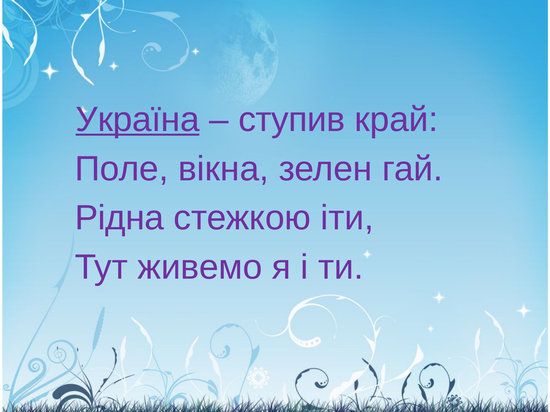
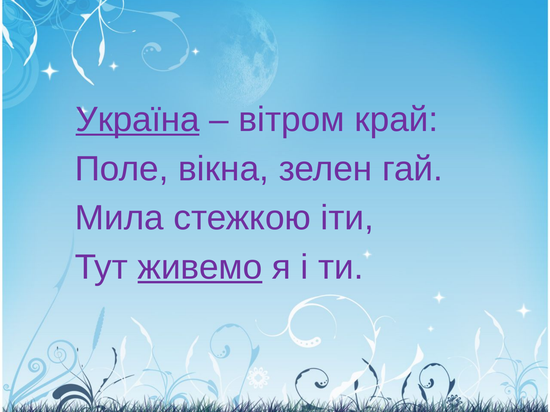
ступив: ступив -> вітром
Рідна: Рідна -> Мила
живемо underline: none -> present
